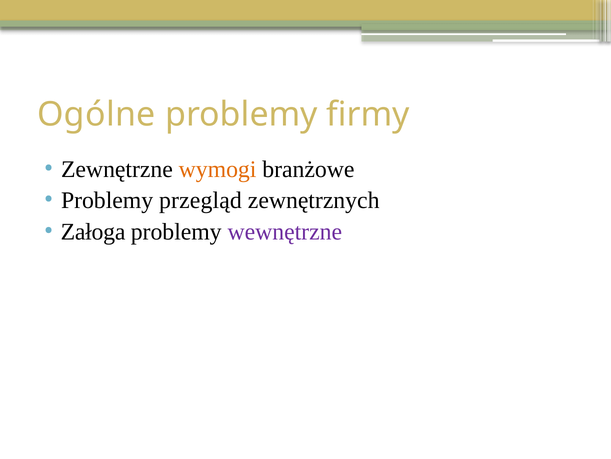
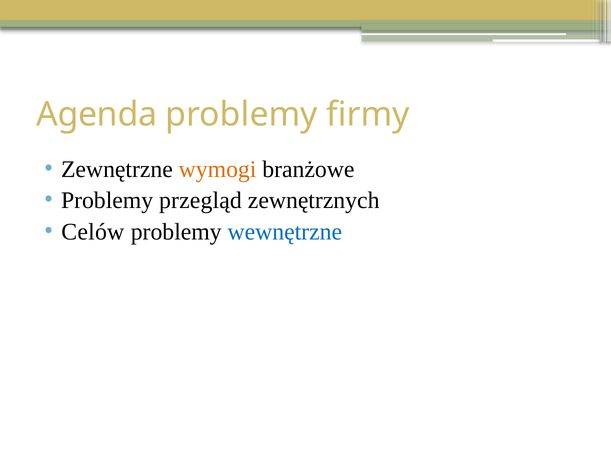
Ogólne: Ogólne -> Agenda
Załoga: Załoga -> Celów
wewnętrzne colour: purple -> blue
